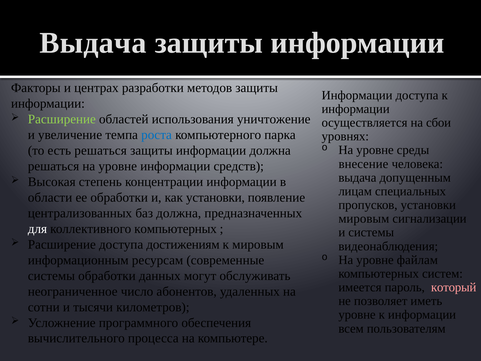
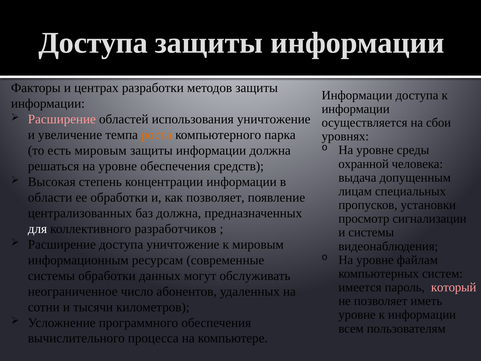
Выдача at (93, 43): Выдача -> Доступа
Расширение at (62, 119) colour: light green -> pink
роста colour: blue -> orange
есть решаться: решаться -> мировым
внесение: внесение -> охранной
уровне информации: информации -> обеспечения
как установки: установки -> позволяет
мировым at (364, 219): мировым -> просмотр
коллективного компьютерных: компьютерных -> разработчиков
доступа достижениям: достижениям -> уничтожение
